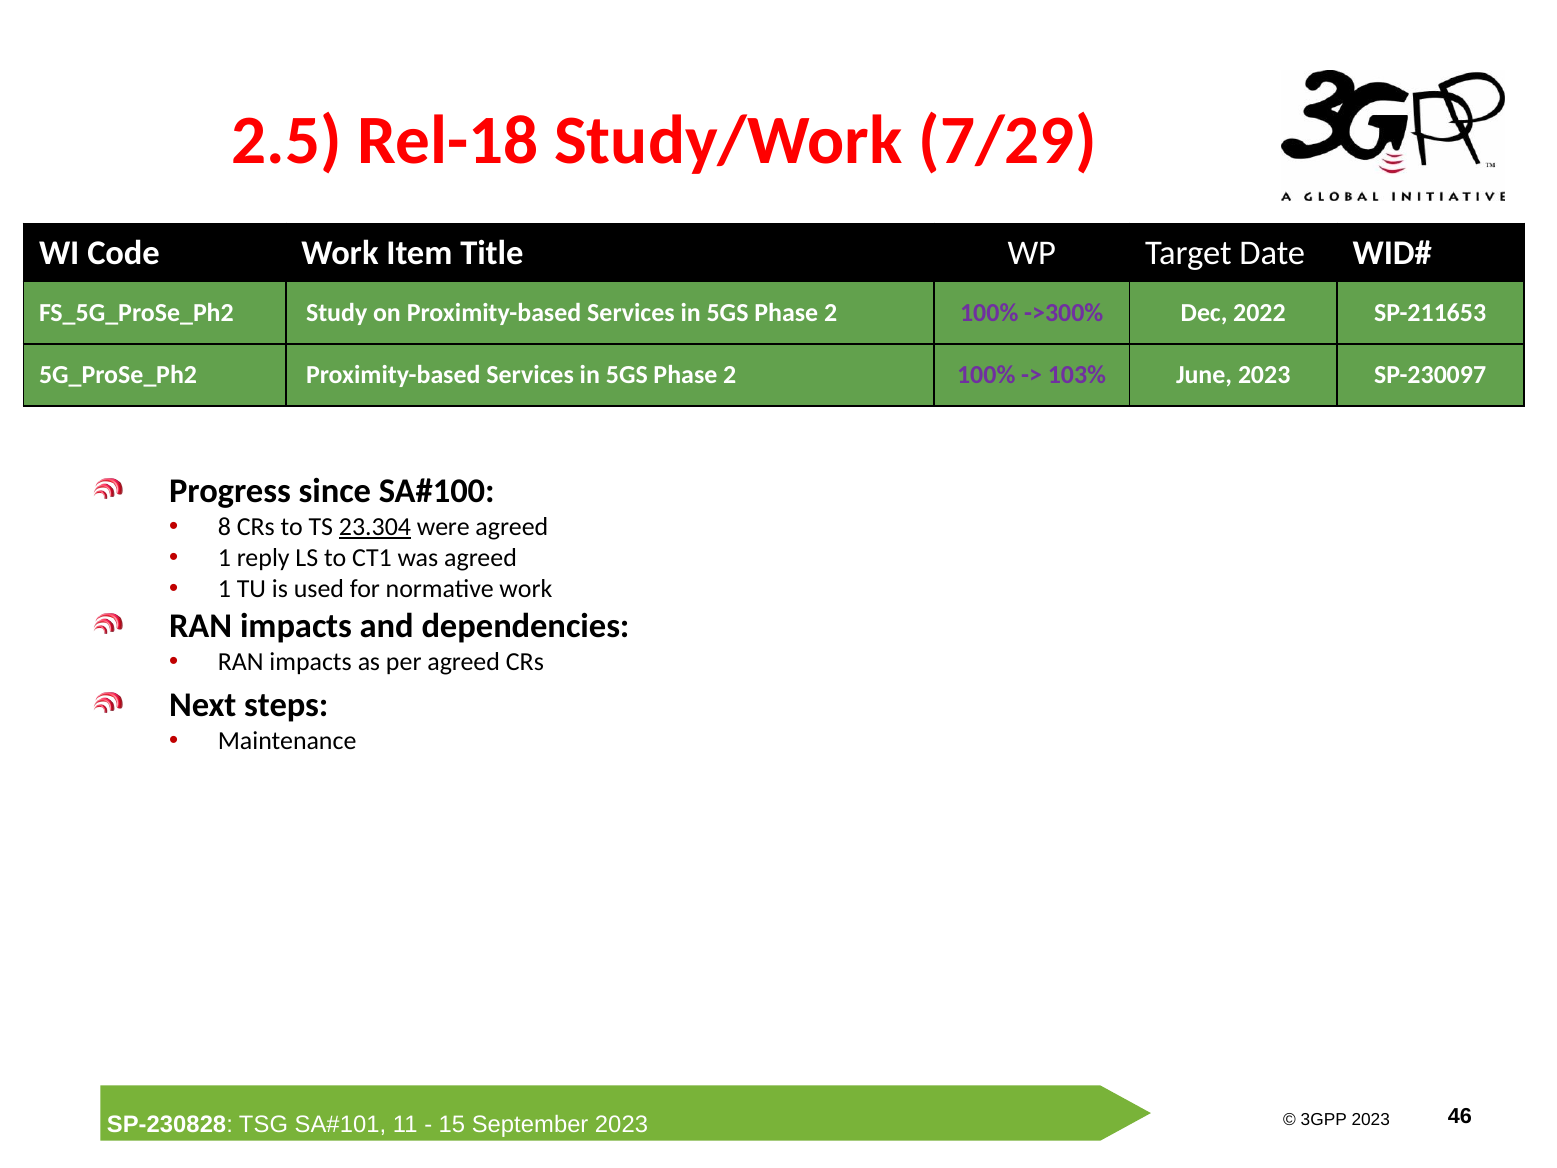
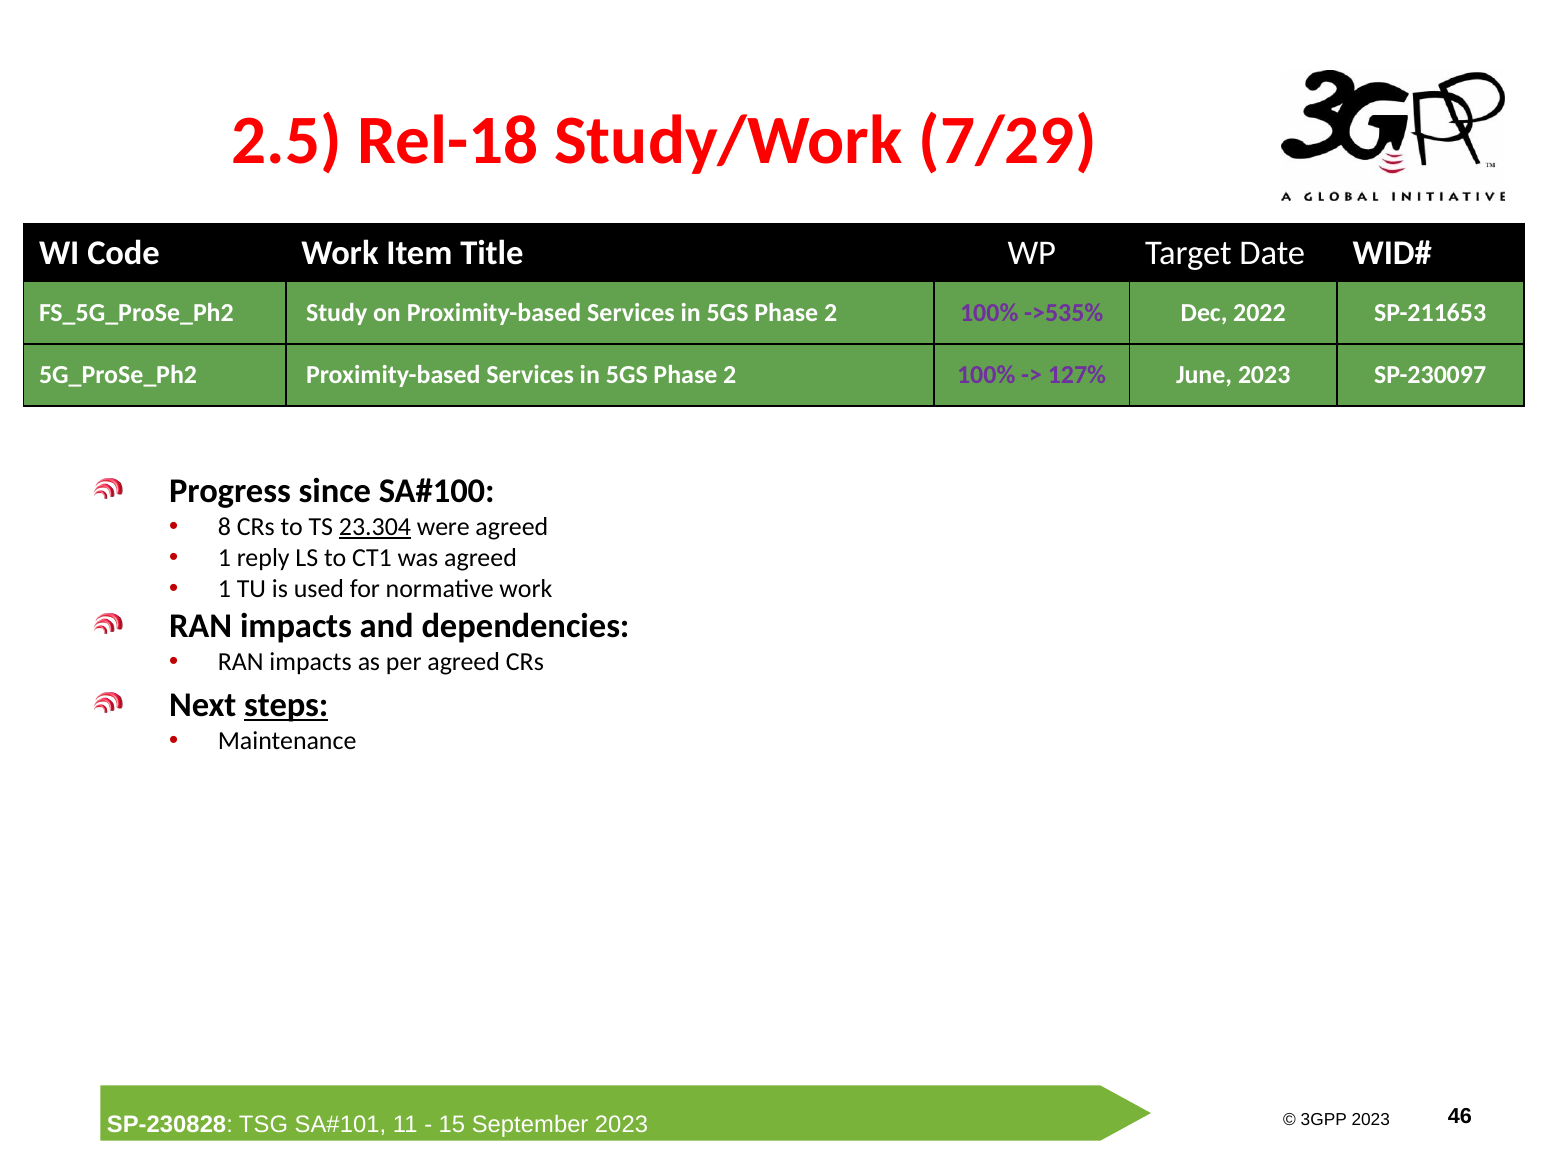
->300%: ->300% -> ->535%
103%: 103% -> 127%
steps underline: none -> present
